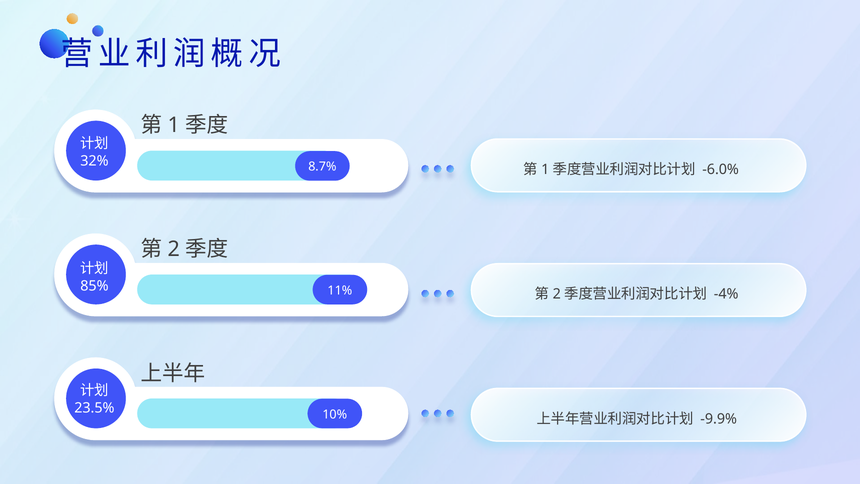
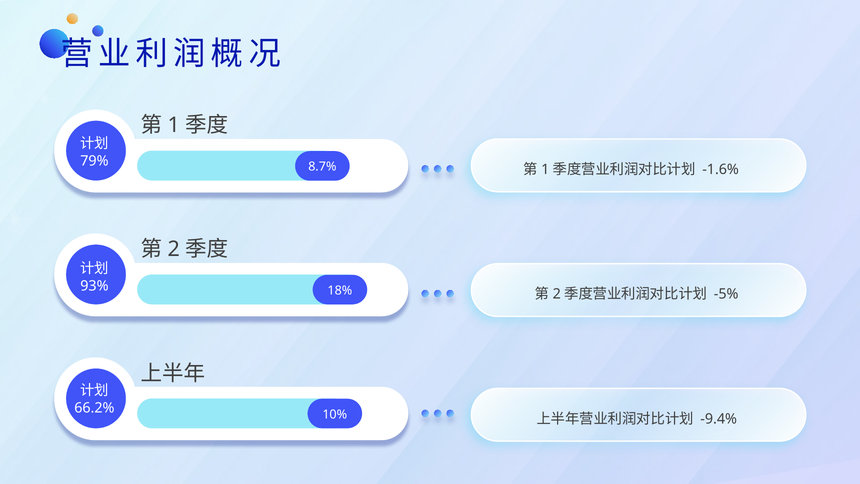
32%: 32% -> 79%
-6.0%: -6.0% -> -1.6%
85%: 85% -> 93%
11%: 11% -> 18%
-4%: -4% -> -5%
23.5%: 23.5% -> 66.2%
-9.9%: -9.9% -> -9.4%
